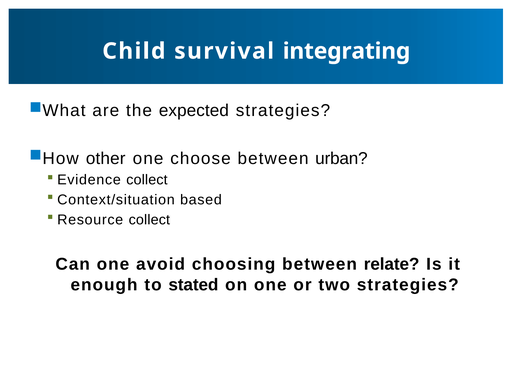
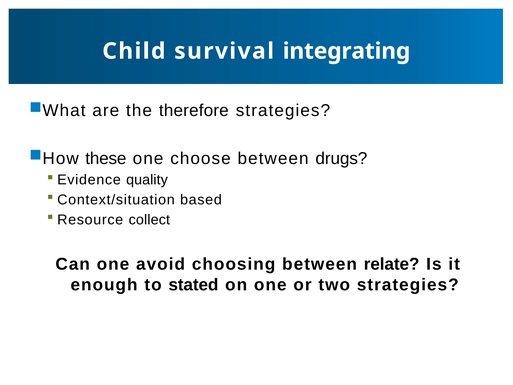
expected: expected -> therefore
other: other -> these
urban: urban -> drugs
Evidence collect: collect -> quality
